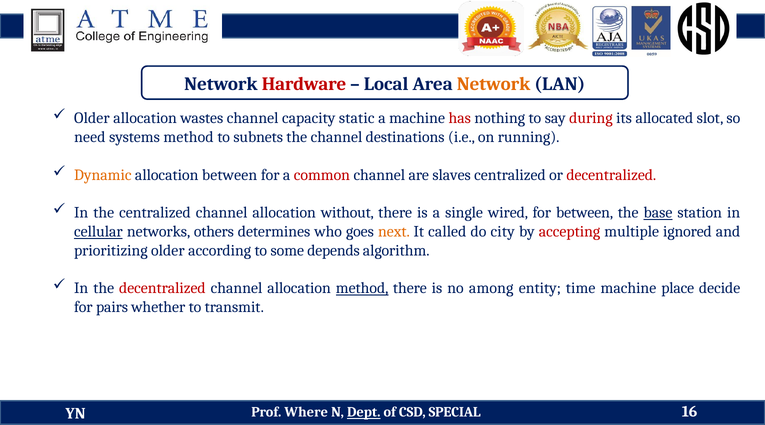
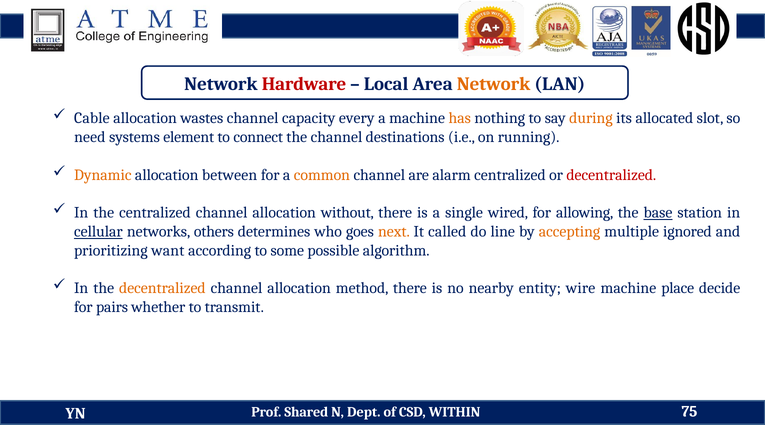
Older at (92, 118): Older -> Cable
static: static -> every
has colour: red -> orange
during colour: red -> orange
systems method: method -> element
subnets: subnets -> connect
common colour: red -> orange
slaves: slaves -> alarm
for between: between -> allowing
city: city -> line
accepting colour: red -> orange
prioritizing older: older -> want
depends: depends -> possible
decentralized at (162, 288) colour: red -> orange
method at (362, 288) underline: present -> none
among: among -> nearby
time: time -> wire
Where: Where -> Shared
Dept underline: present -> none
SPECIAL: SPECIAL -> WITHIN
16: 16 -> 75
